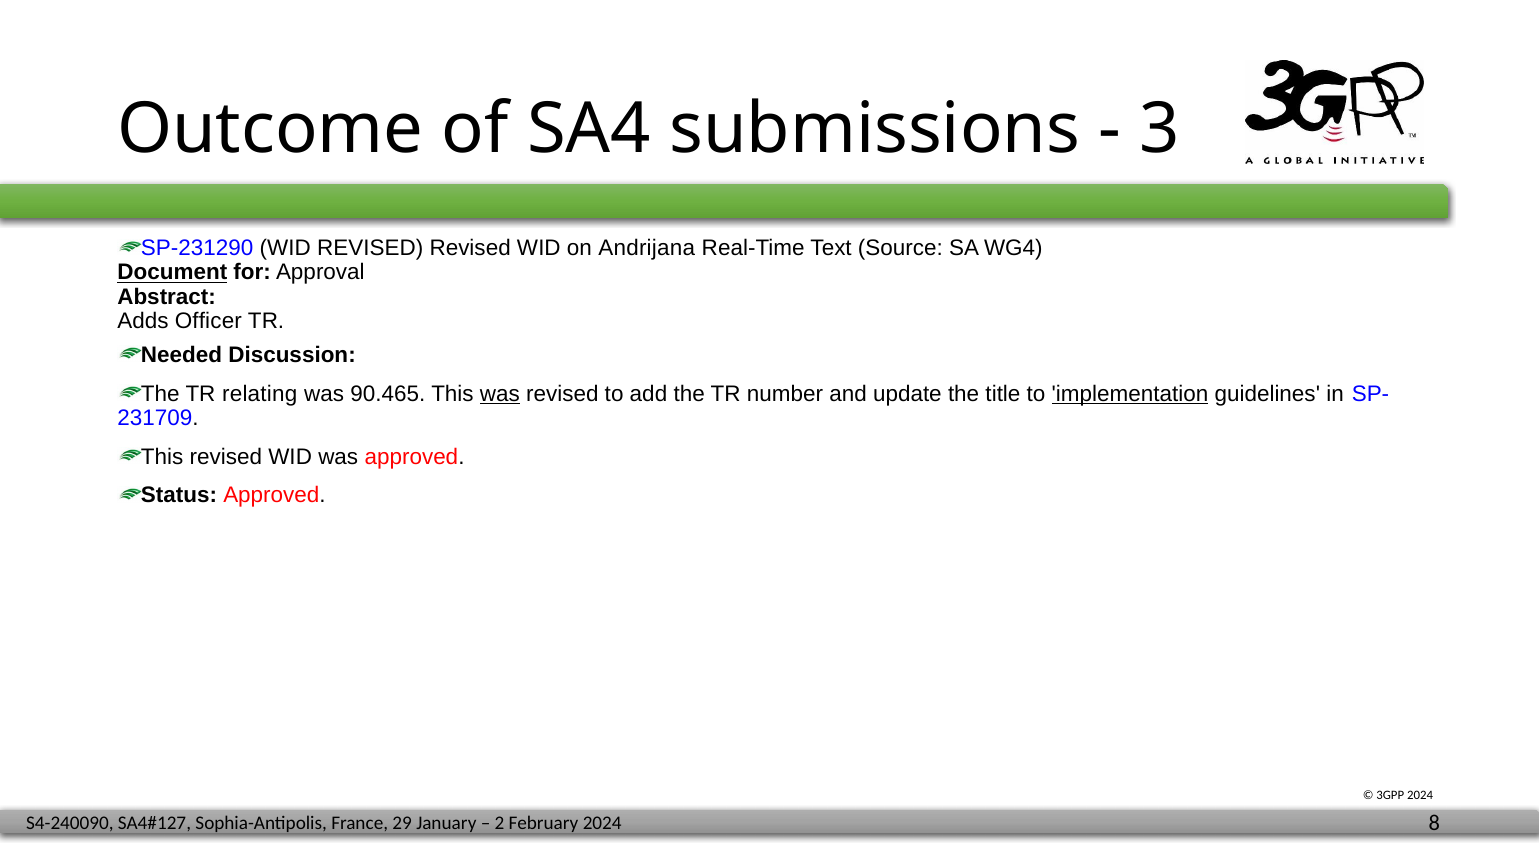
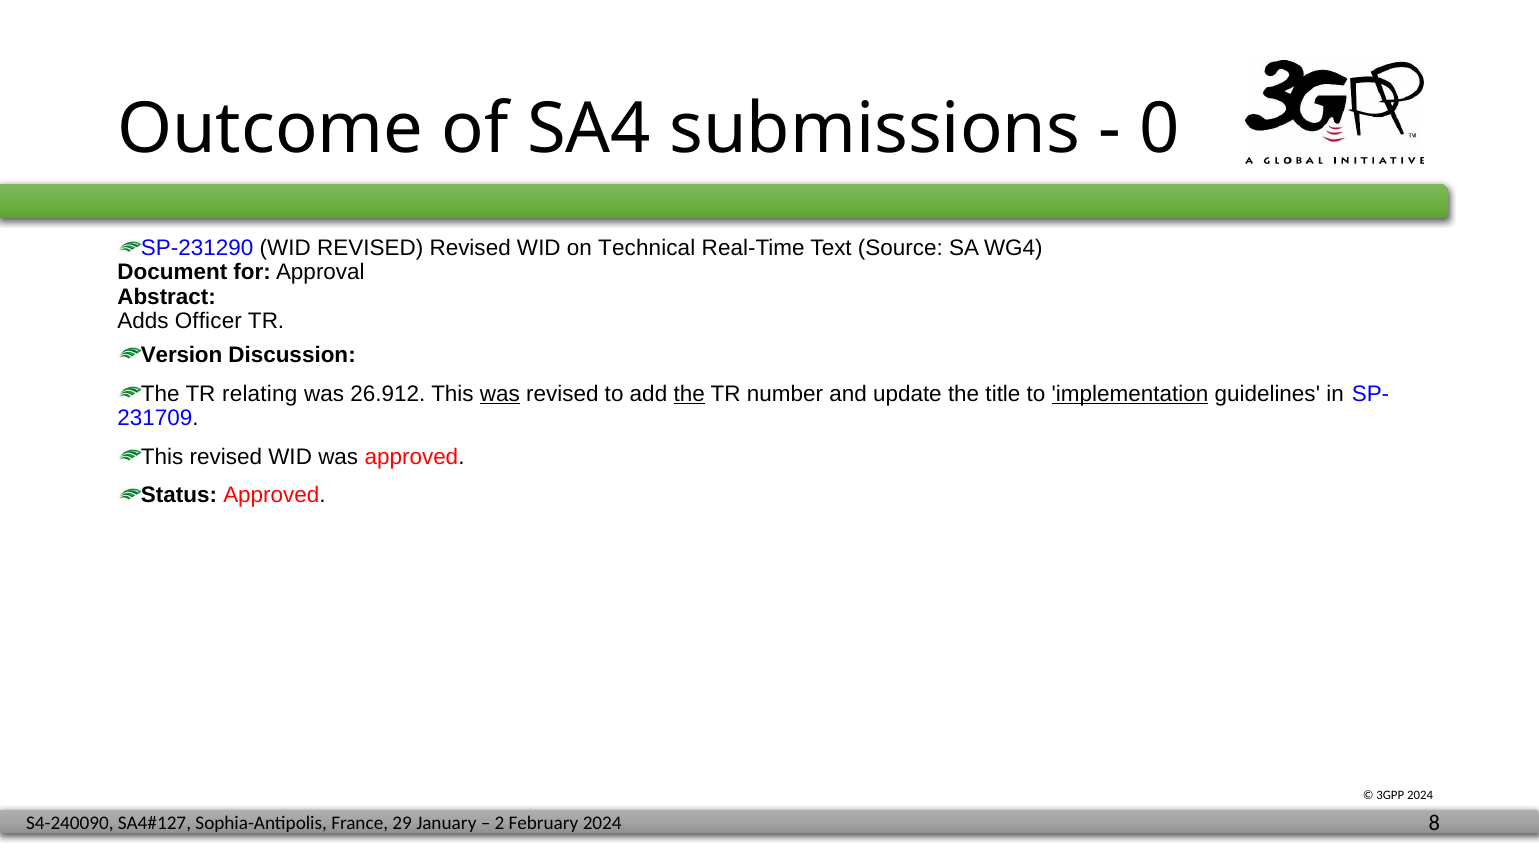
3: 3 -> 0
Andrijana: Andrijana -> Technical
Document underline: present -> none
Needed: Needed -> Version
90.465: 90.465 -> 26.912
the at (689, 394) underline: none -> present
